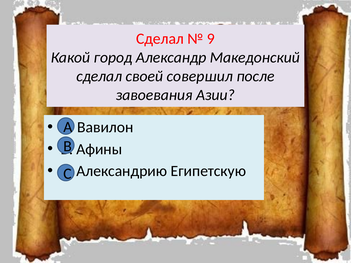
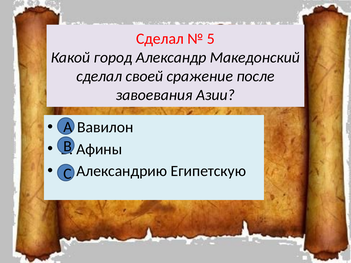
9: 9 -> 5
совершил: совершил -> сражение
